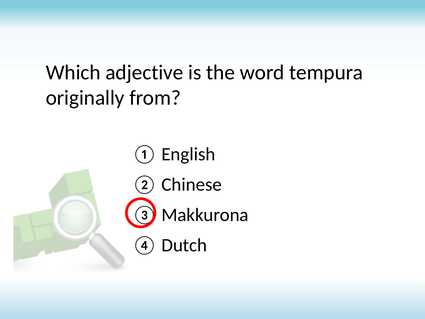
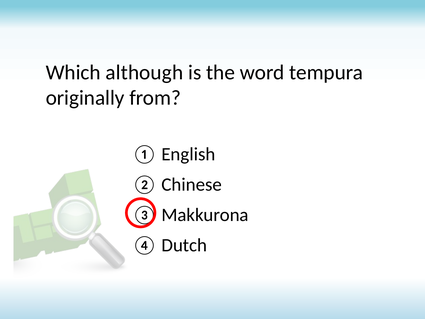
adjective: adjective -> although
